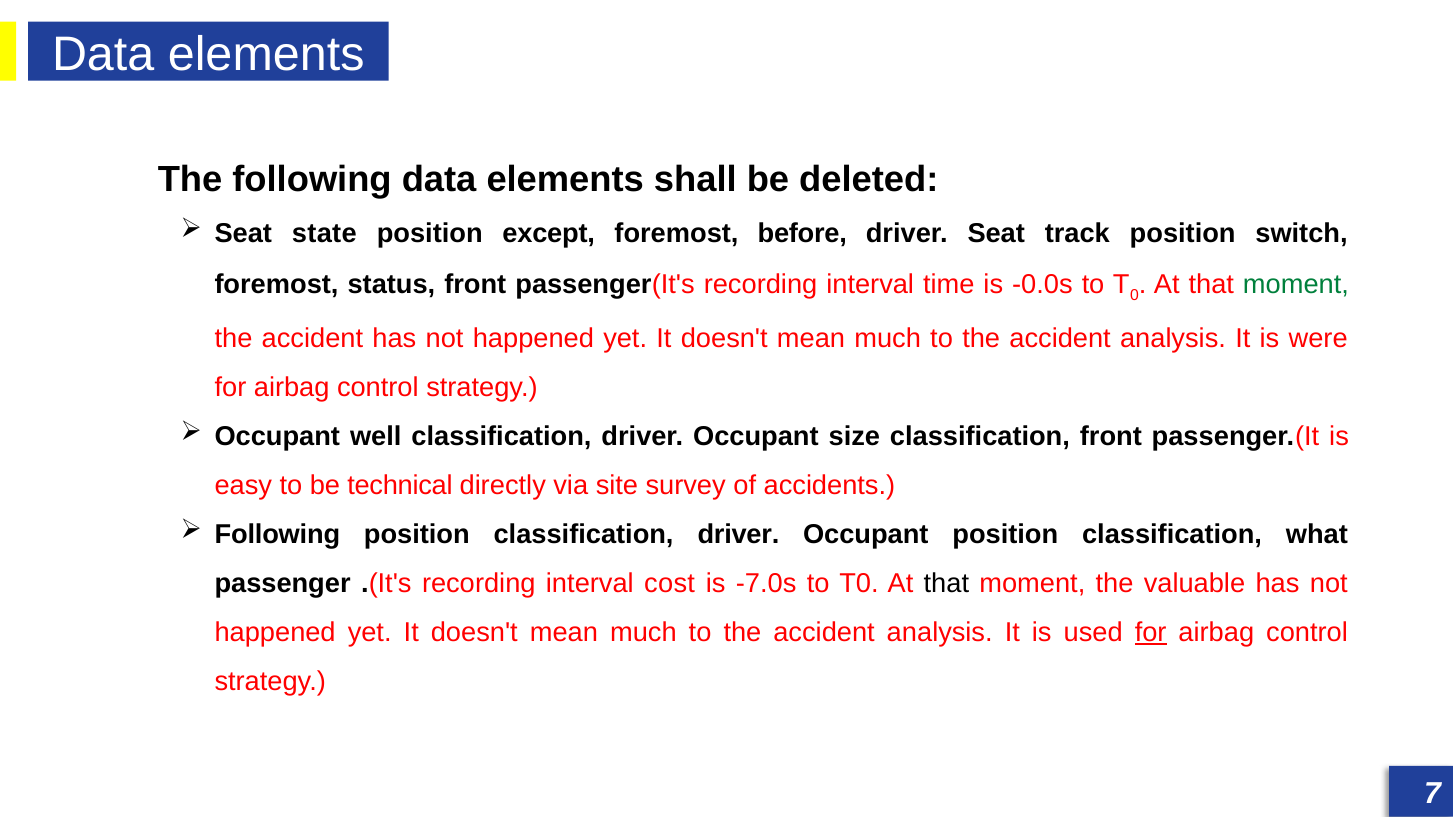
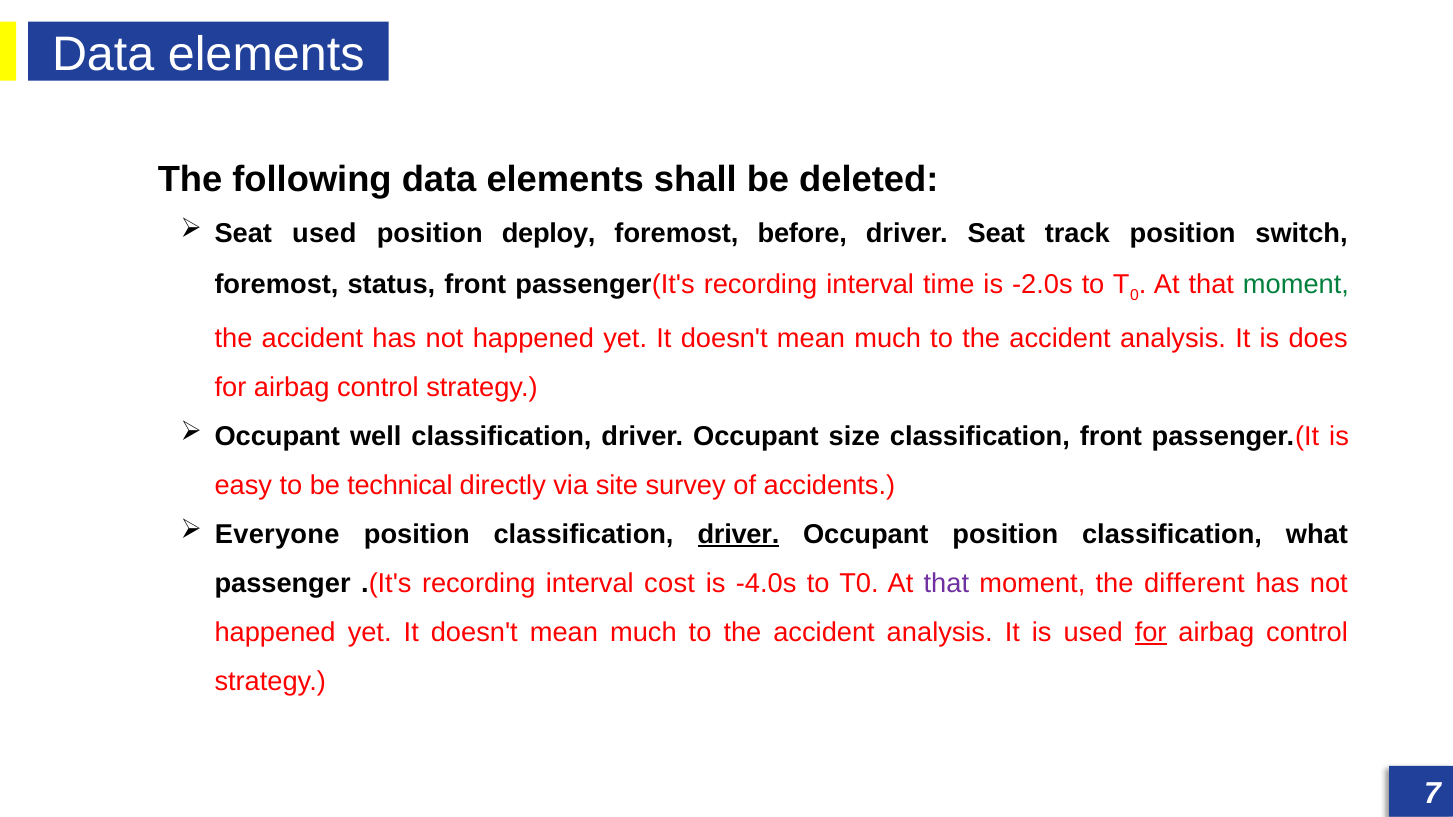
Seat state: state -> used
except: except -> deploy
-0.0s: -0.0s -> -2.0s
were: were -> does
Following at (277, 534): Following -> Everyone
driver at (738, 534) underline: none -> present
-7.0s: -7.0s -> -4.0s
that at (946, 583) colour: black -> purple
valuable: valuable -> different
